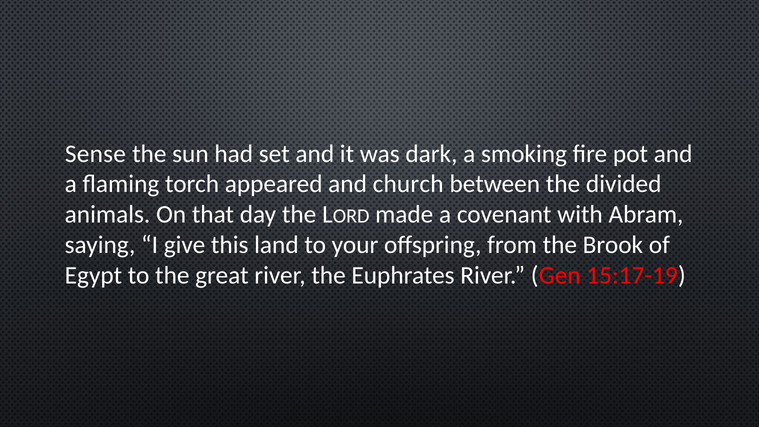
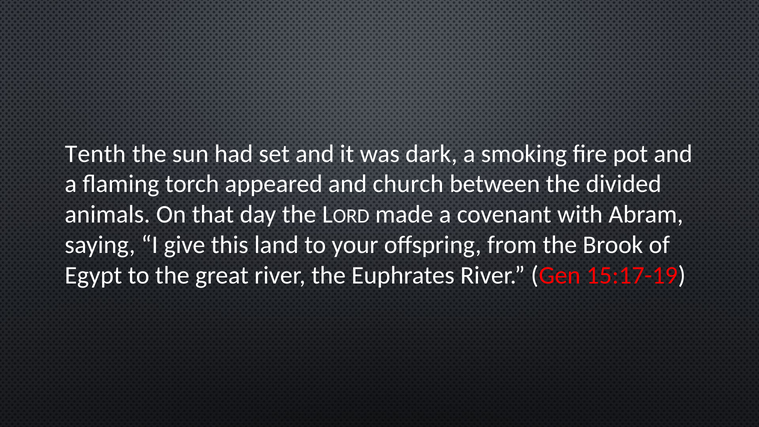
Sense: Sense -> Tenth
